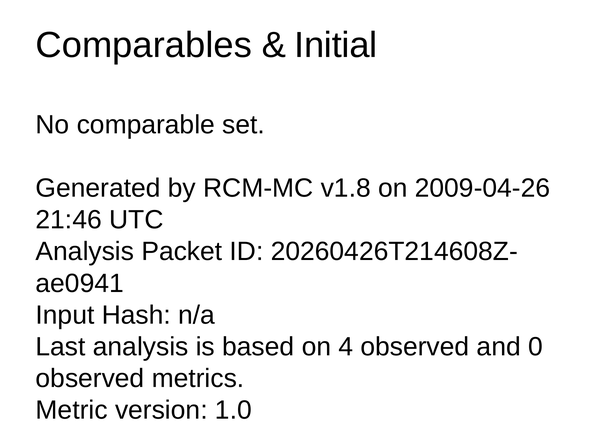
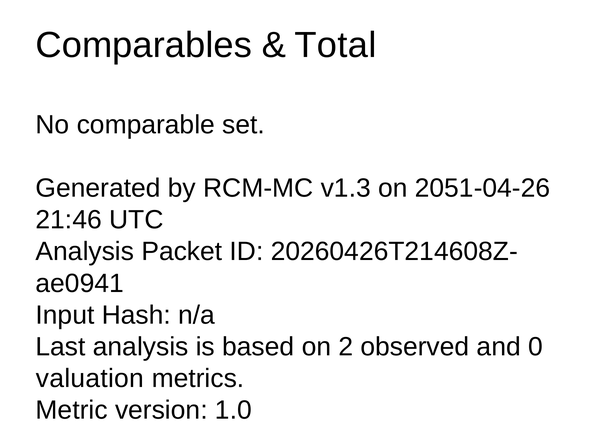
Initial: Initial -> Total
v1.8: v1.8 -> v1.3
2009-04-26: 2009-04-26 -> 2051-04-26
4: 4 -> 2
observed at (90, 379): observed -> valuation
